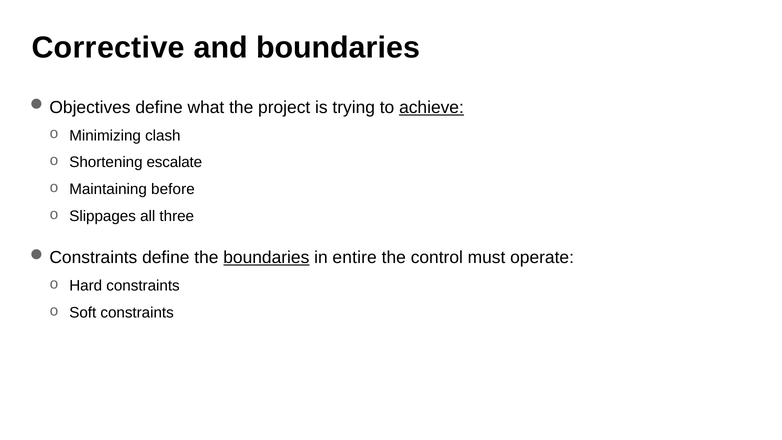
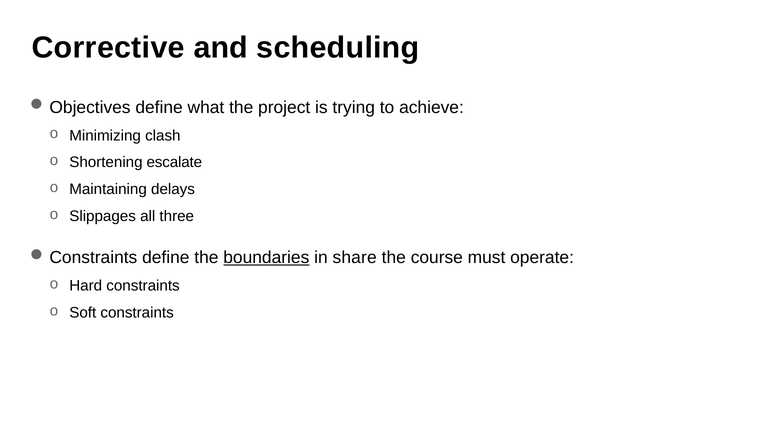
and boundaries: boundaries -> scheduling
achieve underline: present -> none
before: before -> delays
entire: entire -> share
control: control -> course
